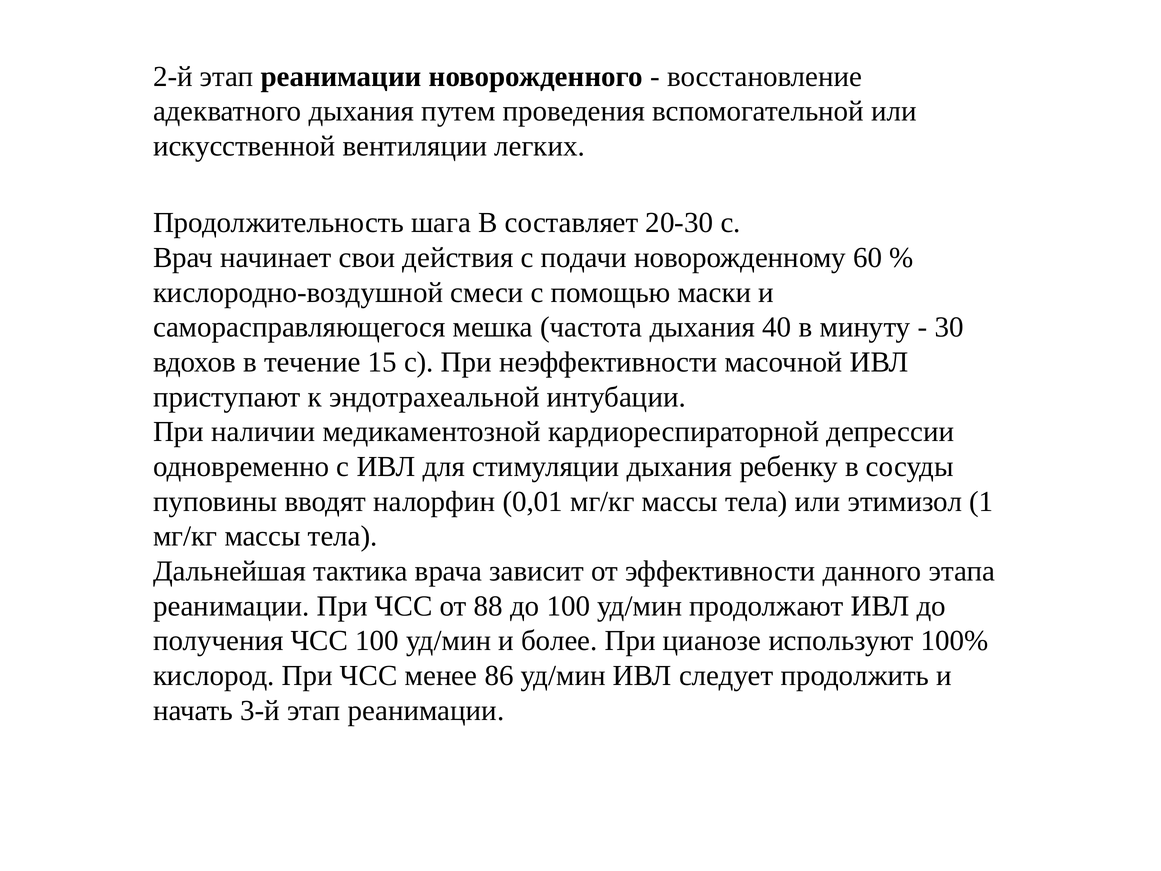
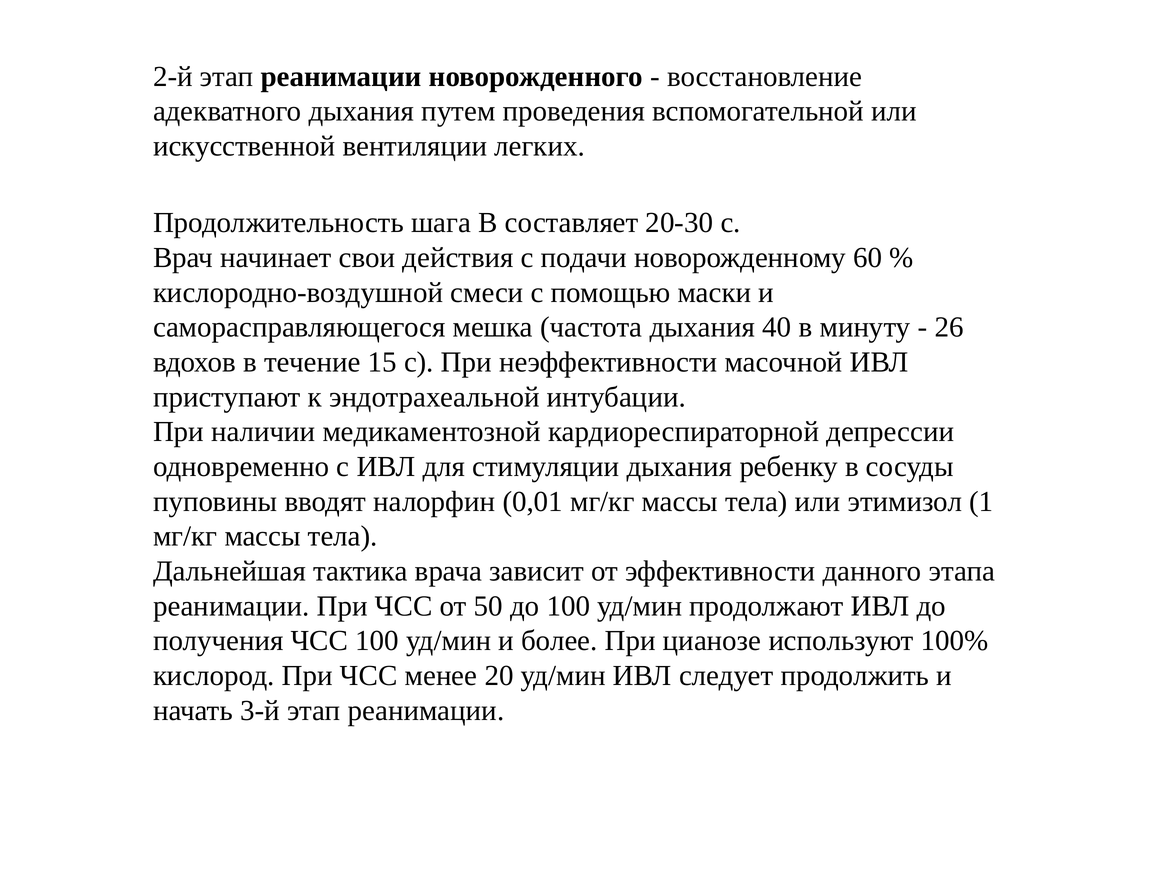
30: 30 -> 26
88: 88 -> 50
86: 86 -> 20
